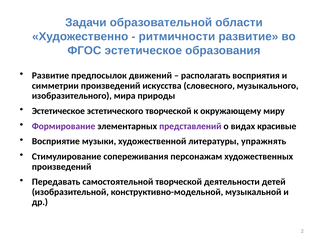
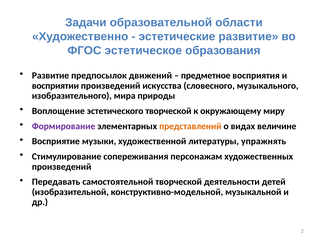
ритмичности: ритмичности -> эстетические
располагать: располагать -> предметное
симметрии: симметрии -> восприятии
Эстетическое at (58, 111): Эстетическое -> Воплощение
представлений colour: purple -> orange
красивые: красивые -> величине
